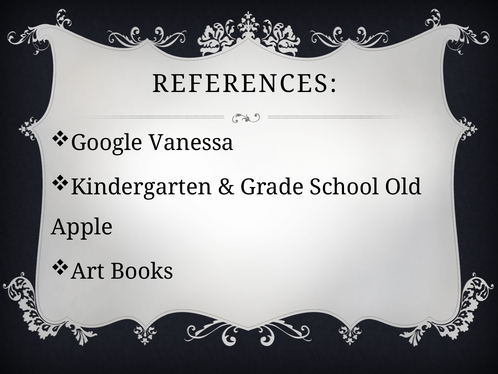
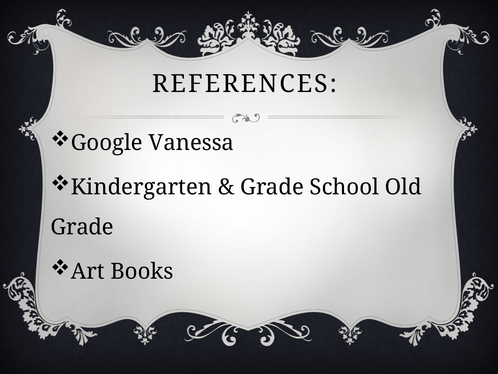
Apple at (82, 227): Apple -> Grade
